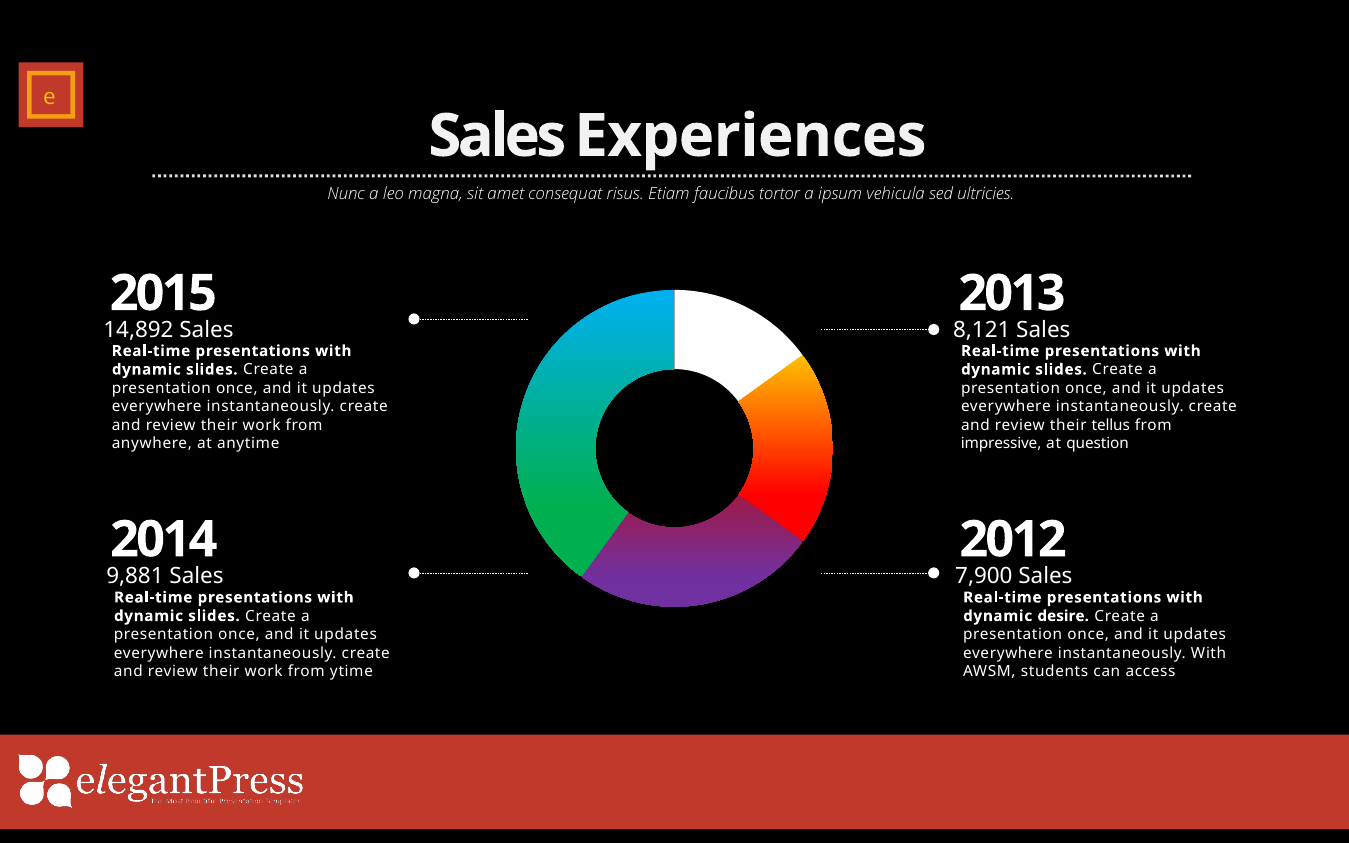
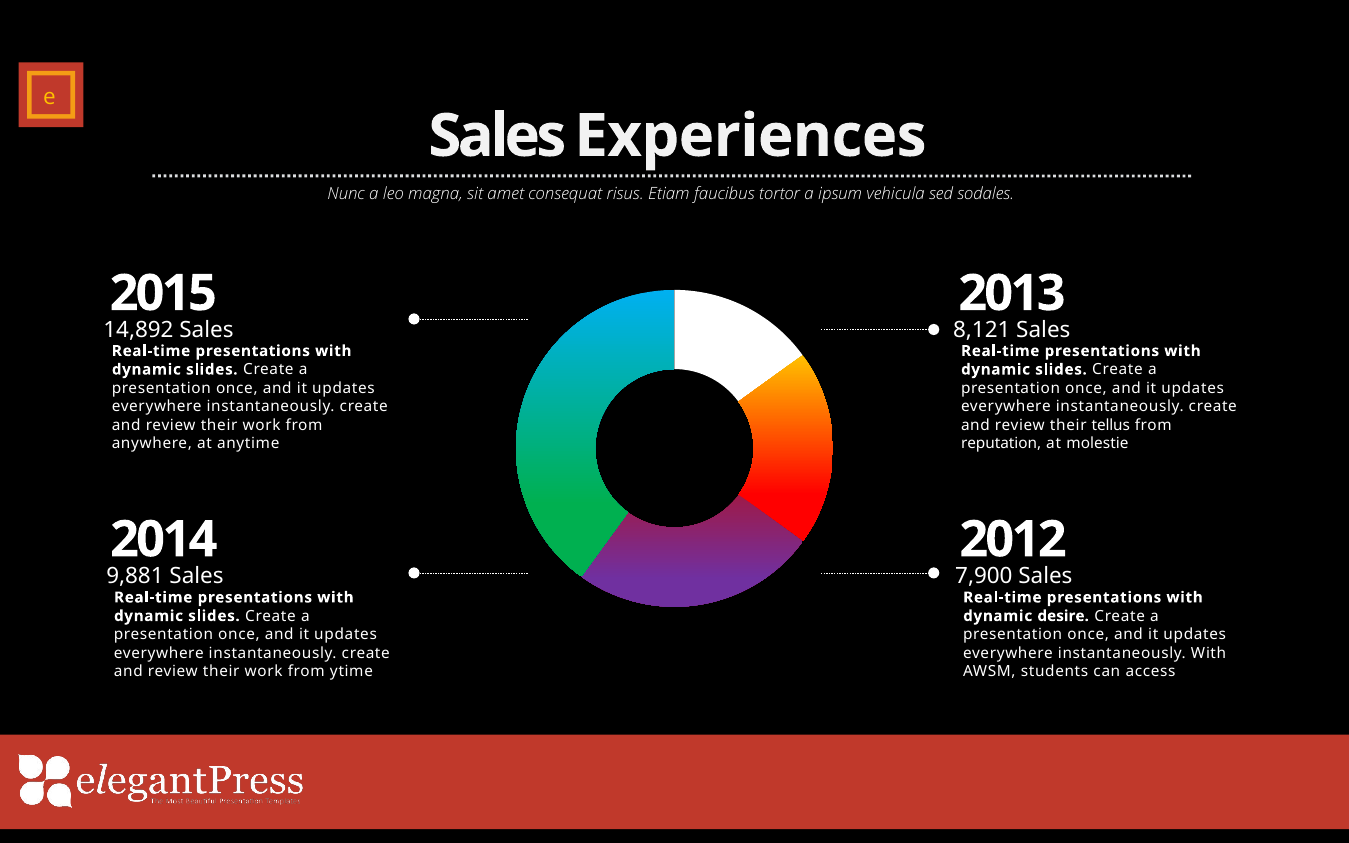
ultricies: ultricies -> sodales
impressive: impressive -> reputation
question: question -> molestie
